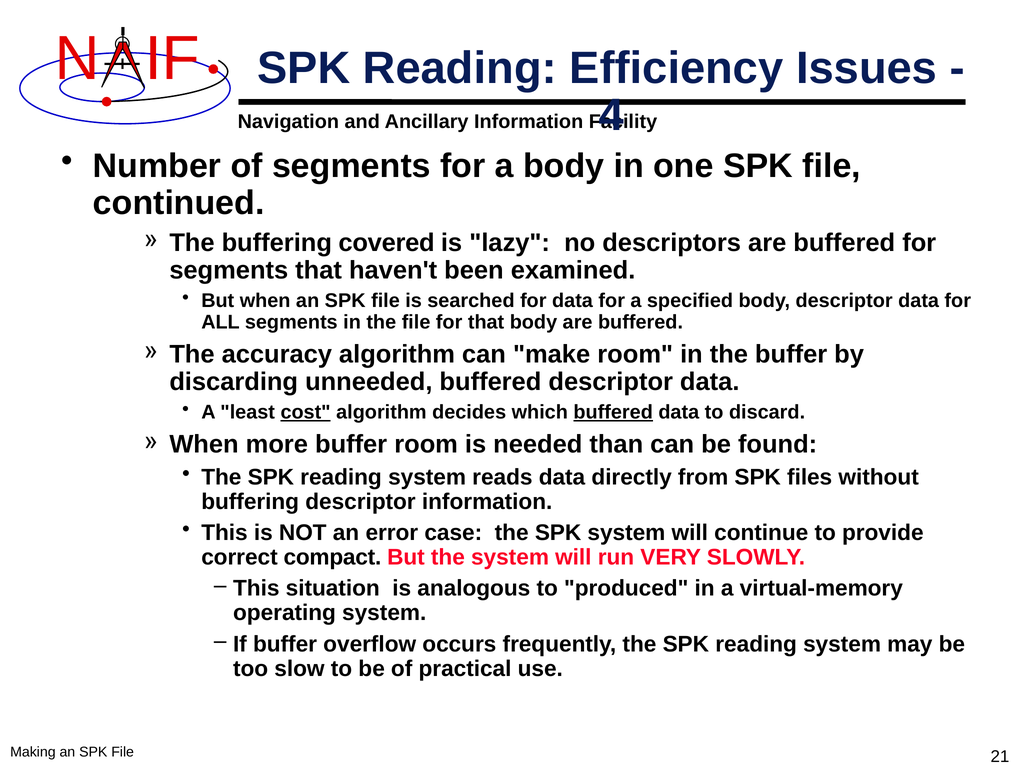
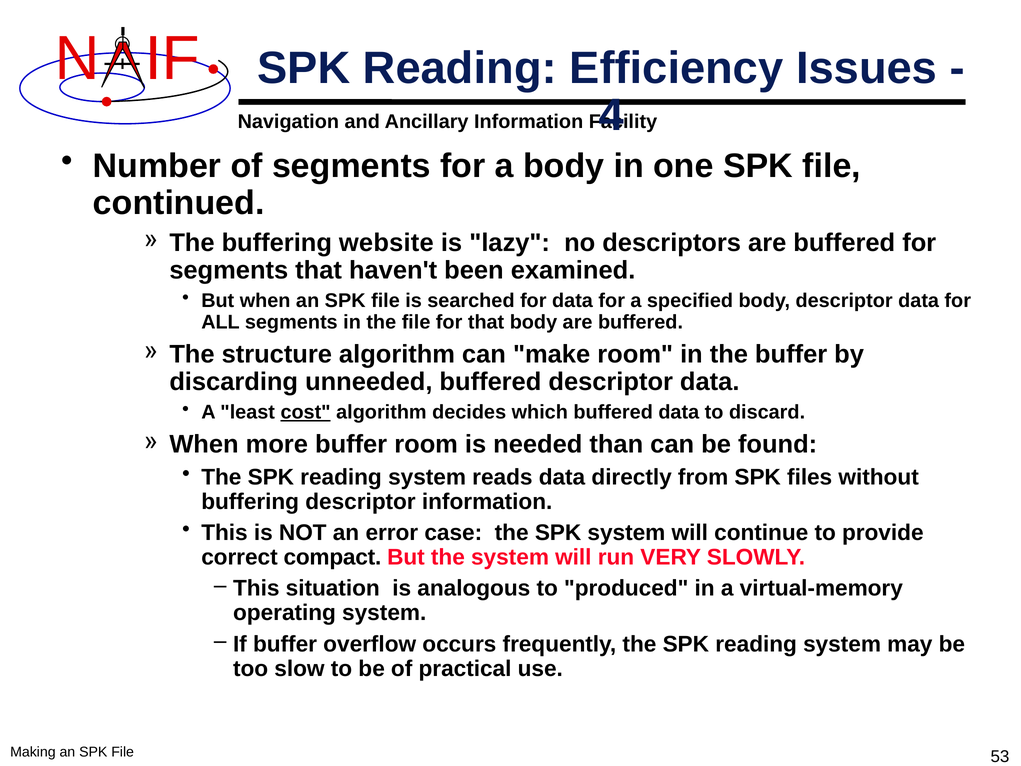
covered: covered -> website
accuracy: accuracy -> structure
buffered at (613, 412) underline: present -> none
21: 21 -> 53
